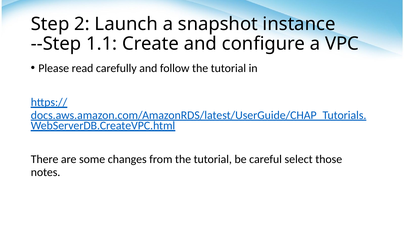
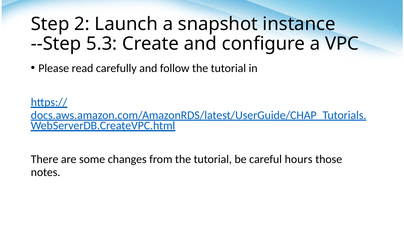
1.1: 1.1 -> 5.3
select: select -> hours
